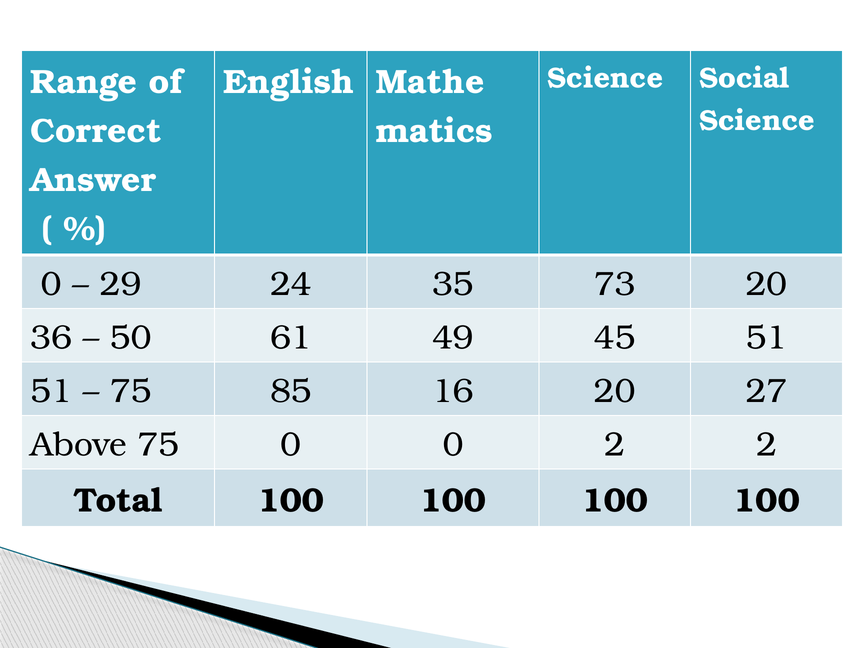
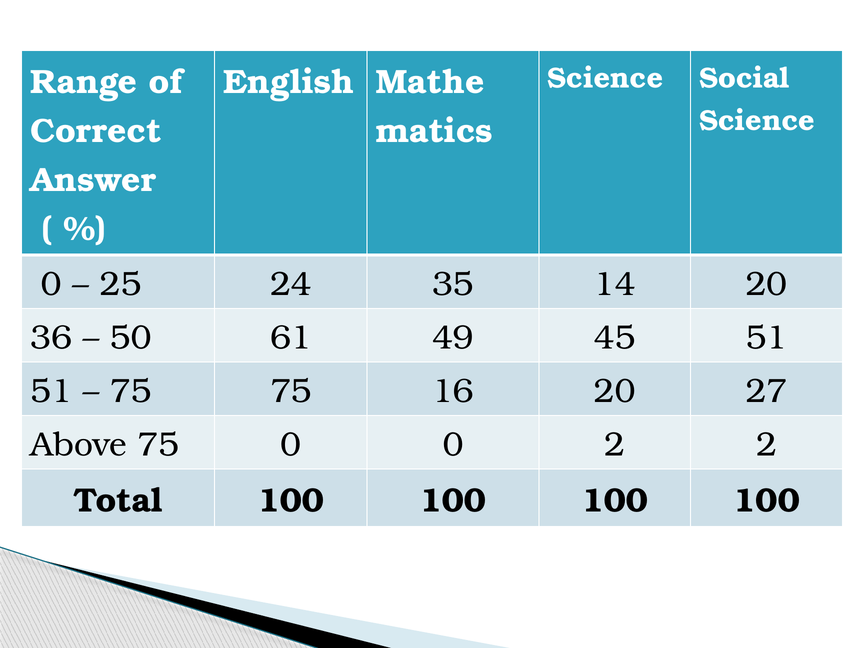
29: 29 -> 25
73: 73 -> 14
75 85: 85 -> 75
